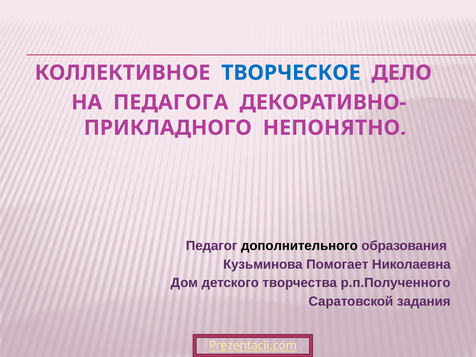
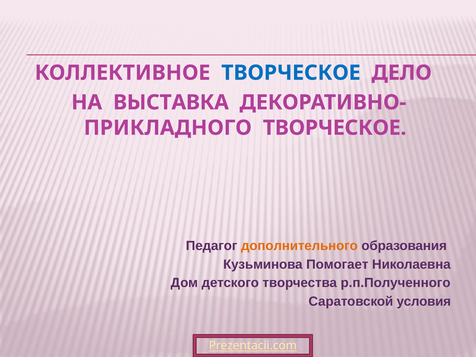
ПЕДАГОГА: ПЕДАГОГА -> ВЫСТАВКА
НЕПОНЯТНО at (334, 128): НЕПОНЯТНО -> ТВОРЧЕСКОЕ
дополнительного colour: black -> orange
задания: задания -> условия
